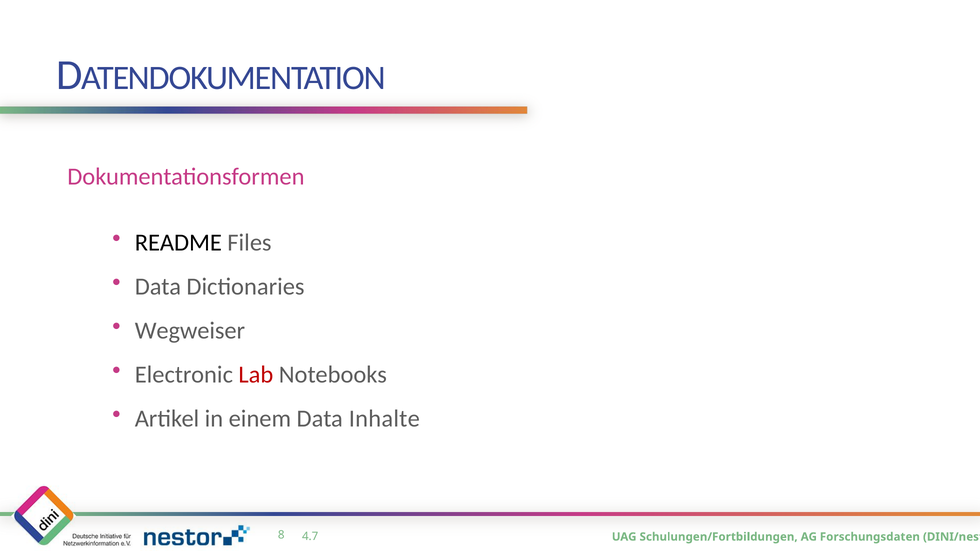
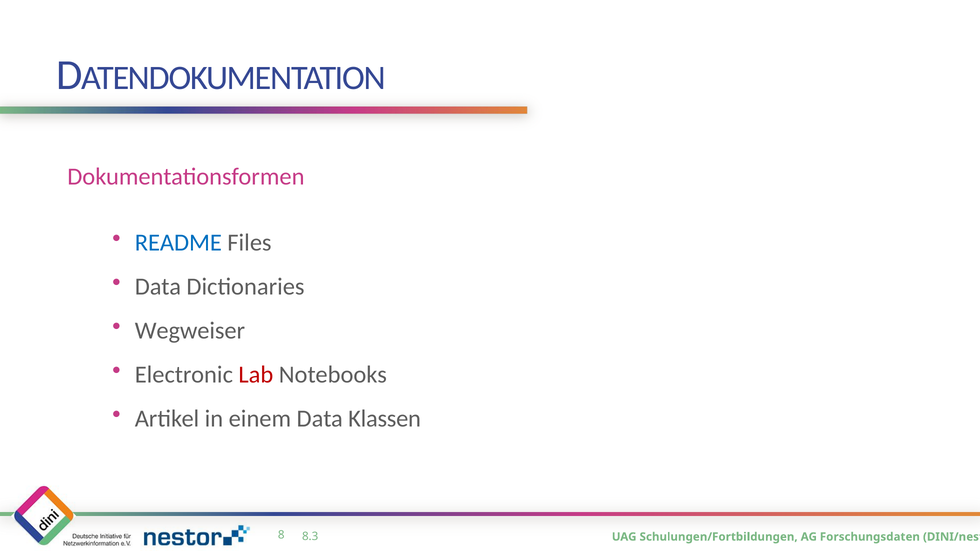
README colour: black -> blue
Inhalte: Inhalte -> Klassen
4.7: 4.7 -> 8.3
